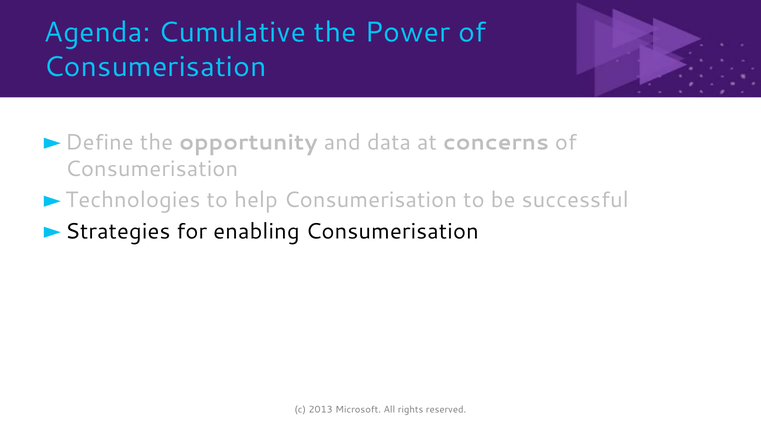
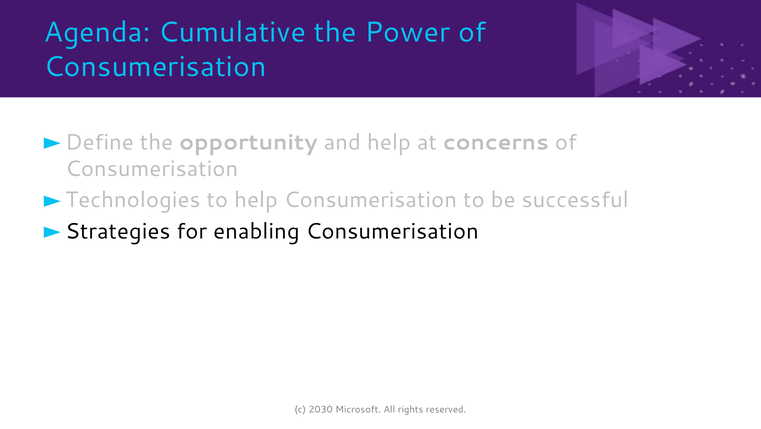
and data: data -> help
2013: 2013 -> 2030
